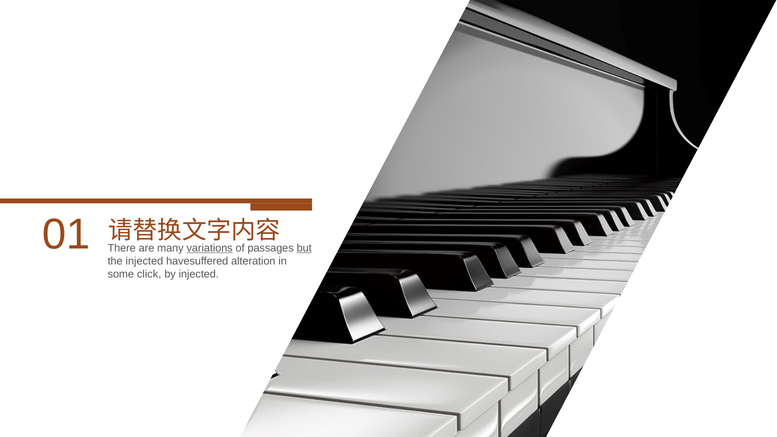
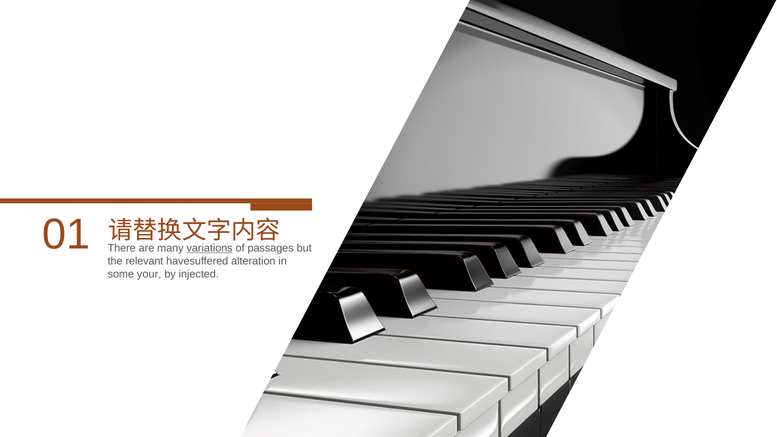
but underline: present -> none
the injected: injected -> relevant
click: click -> your
